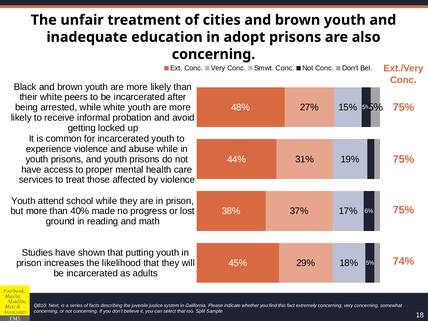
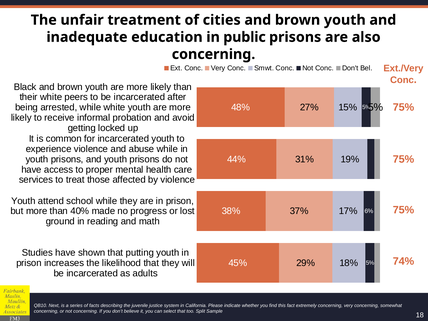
adopt: adopt -> public
